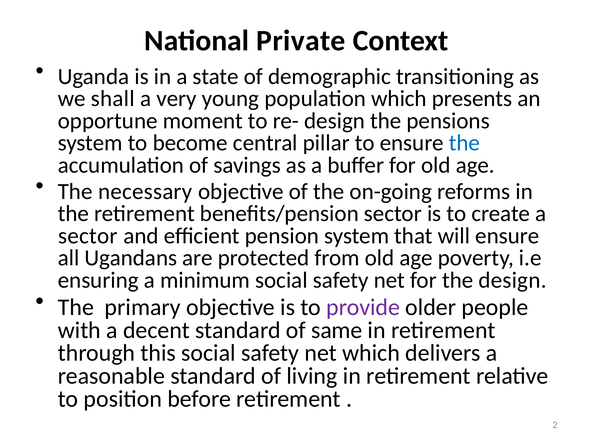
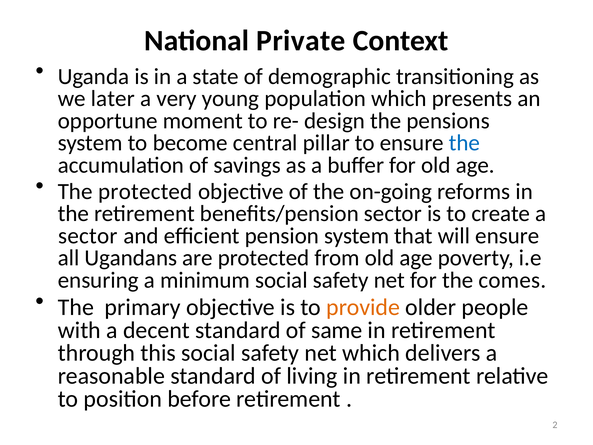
shall: shall -> later
The necessary: necessary -> protected
the design: design -> comes
provide colour: purple -> orange
